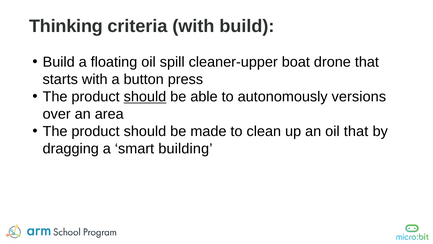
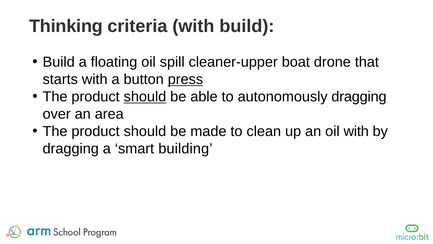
press underline: none -> present
autonomously versions: versions -> dragging
oil that: that -> with
